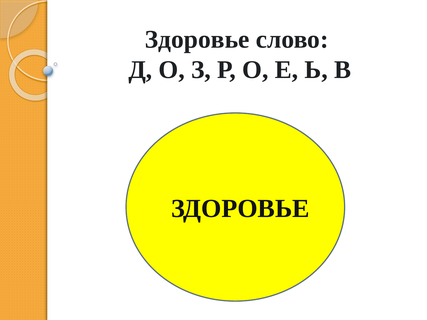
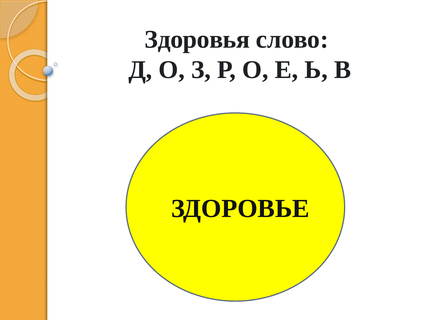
Здоровье at (197, 39): Здоровье -> Здоровья
